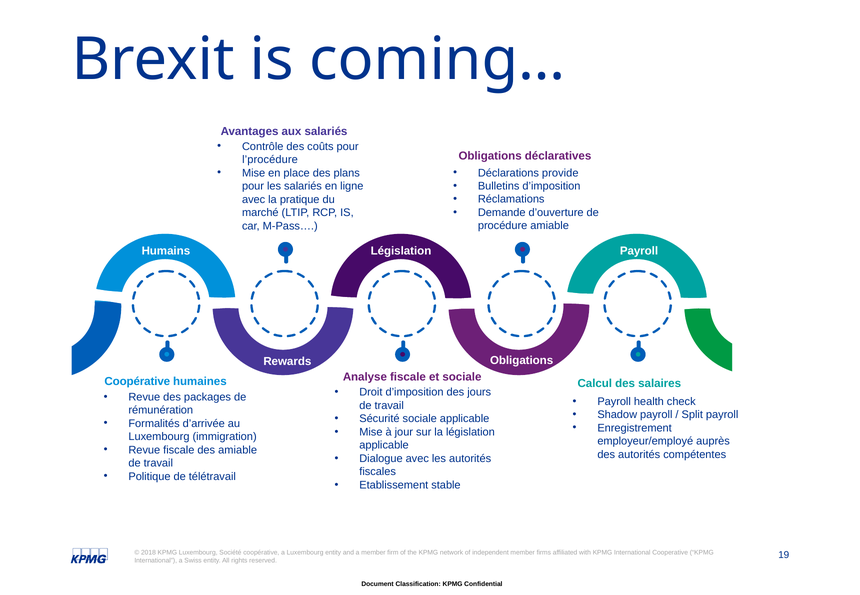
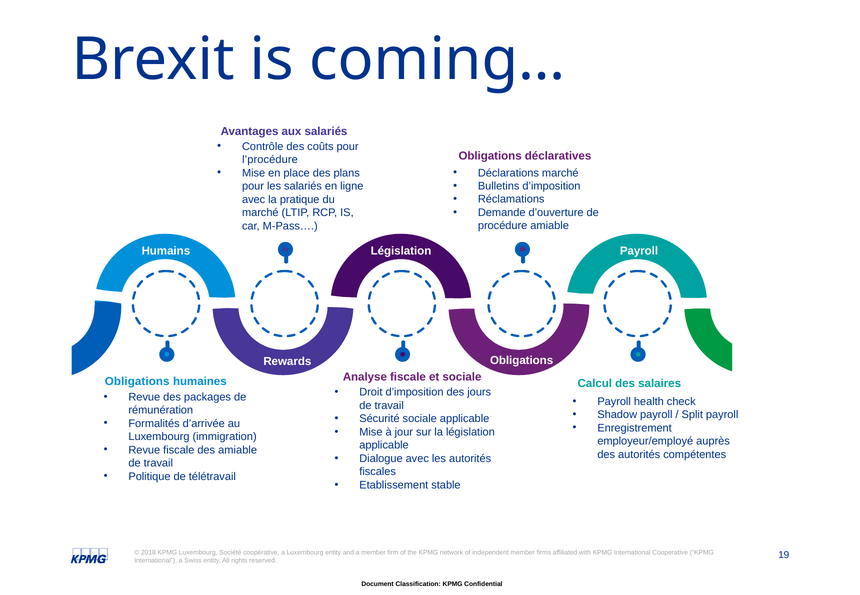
Déclarations provide: provide -> marché
Coopérative at (137, 382): Coopérative -> Obligations
